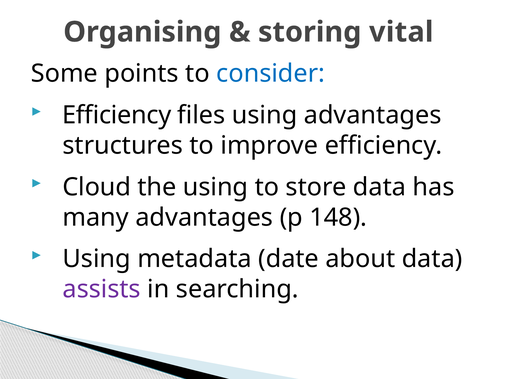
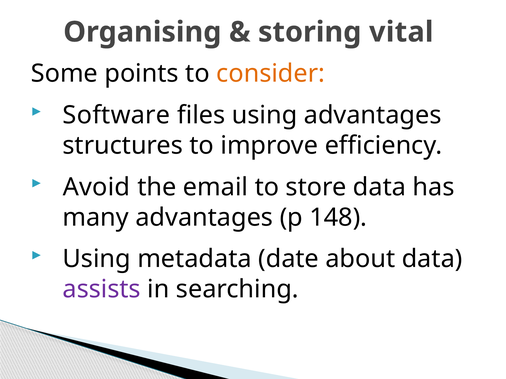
consider colour: blue -> orange
Efficiency at (117, 115): Efficiency -> Software
Cloud: Cloud -> Avoid
the using: using -> email
